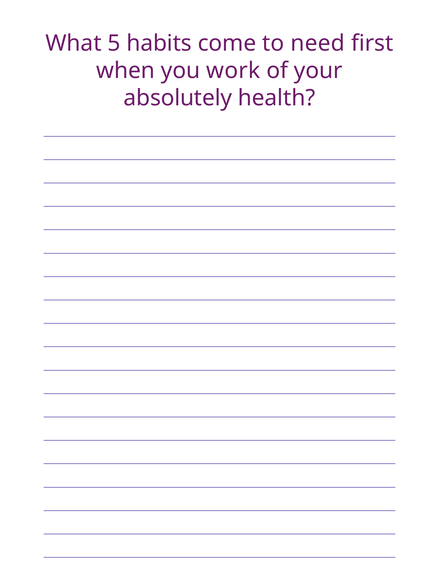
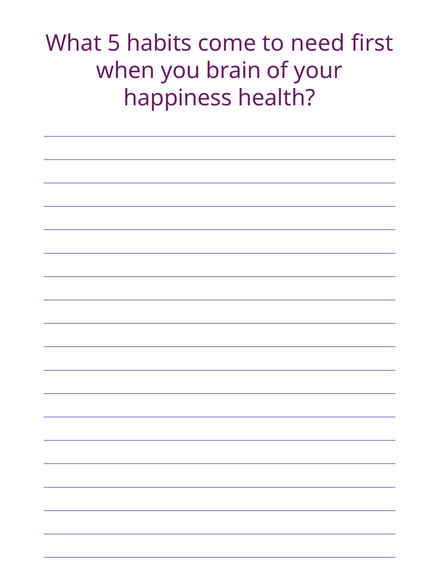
work: work -> brain
absolutely: absolutely -> happiness
